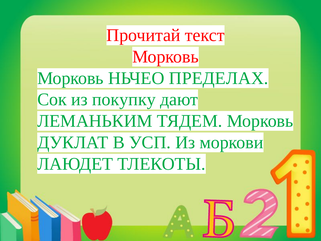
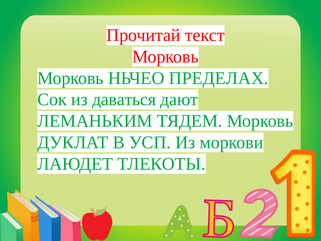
покупку: покупку -> даваться
